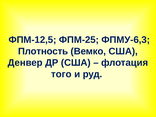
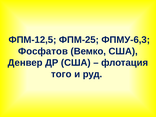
Плотность: Плотность -> Фосфатов
